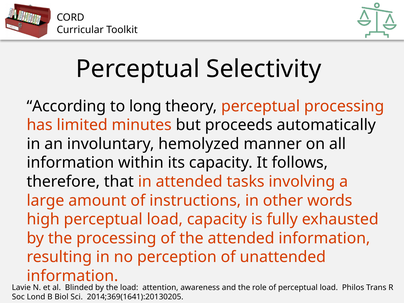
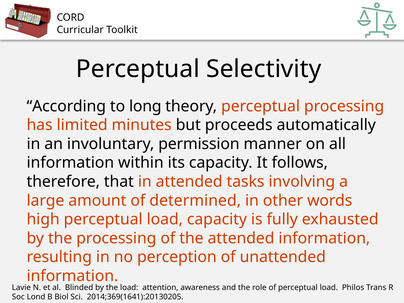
hemolyzed: hemolyzed -> permission
instructions: instructions -> determined
